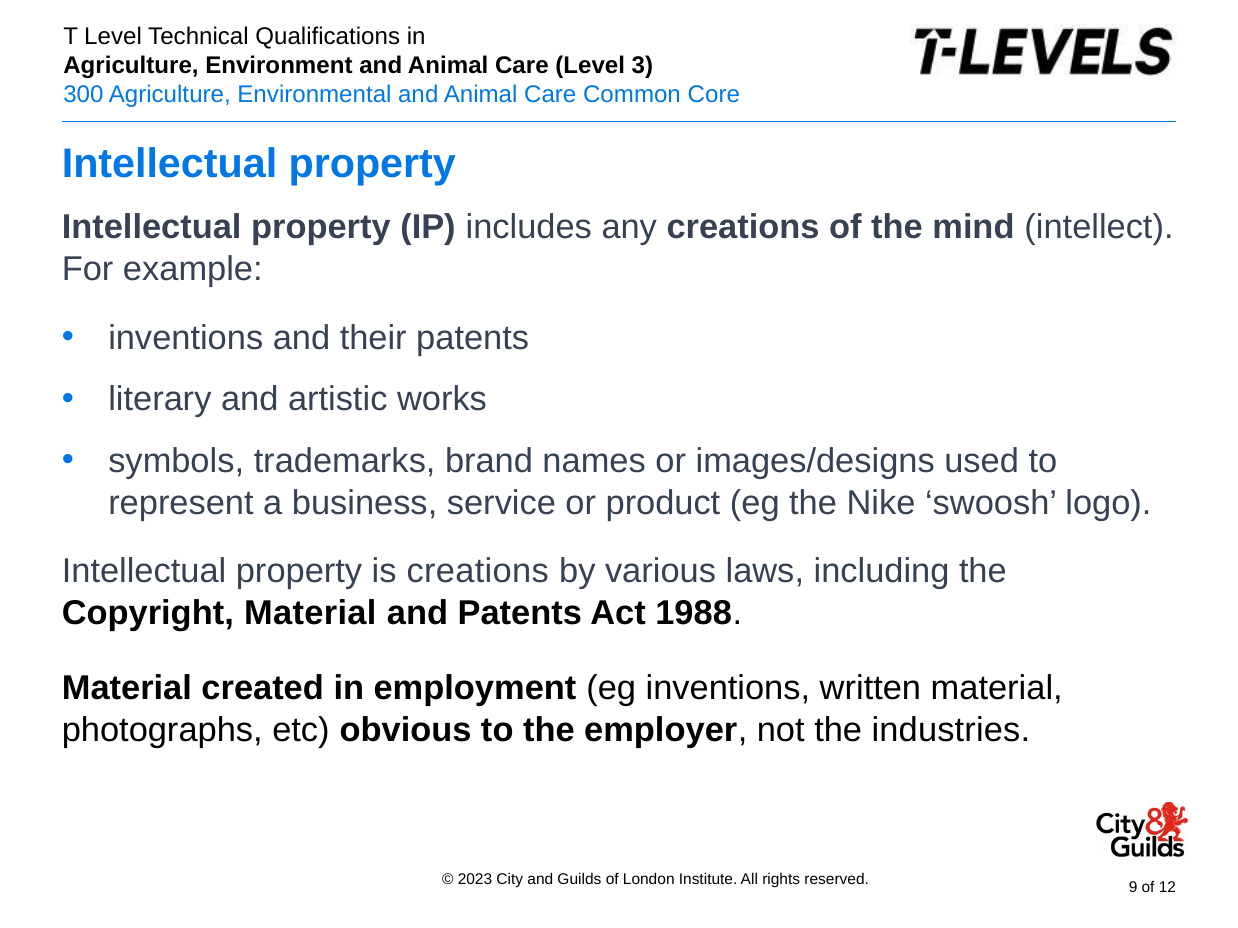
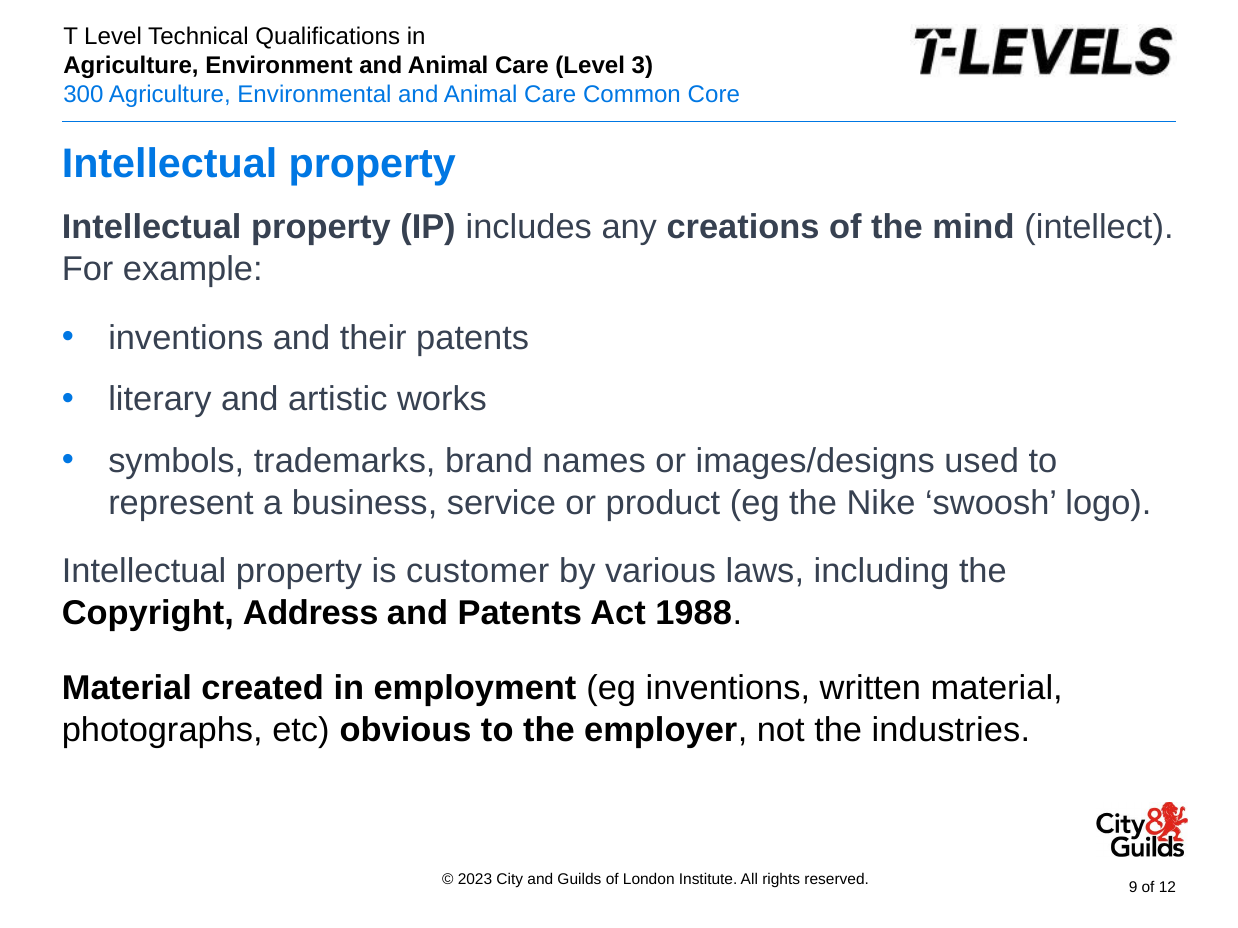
is creations: creations -> customer
Copyright Material: Material -> Address
